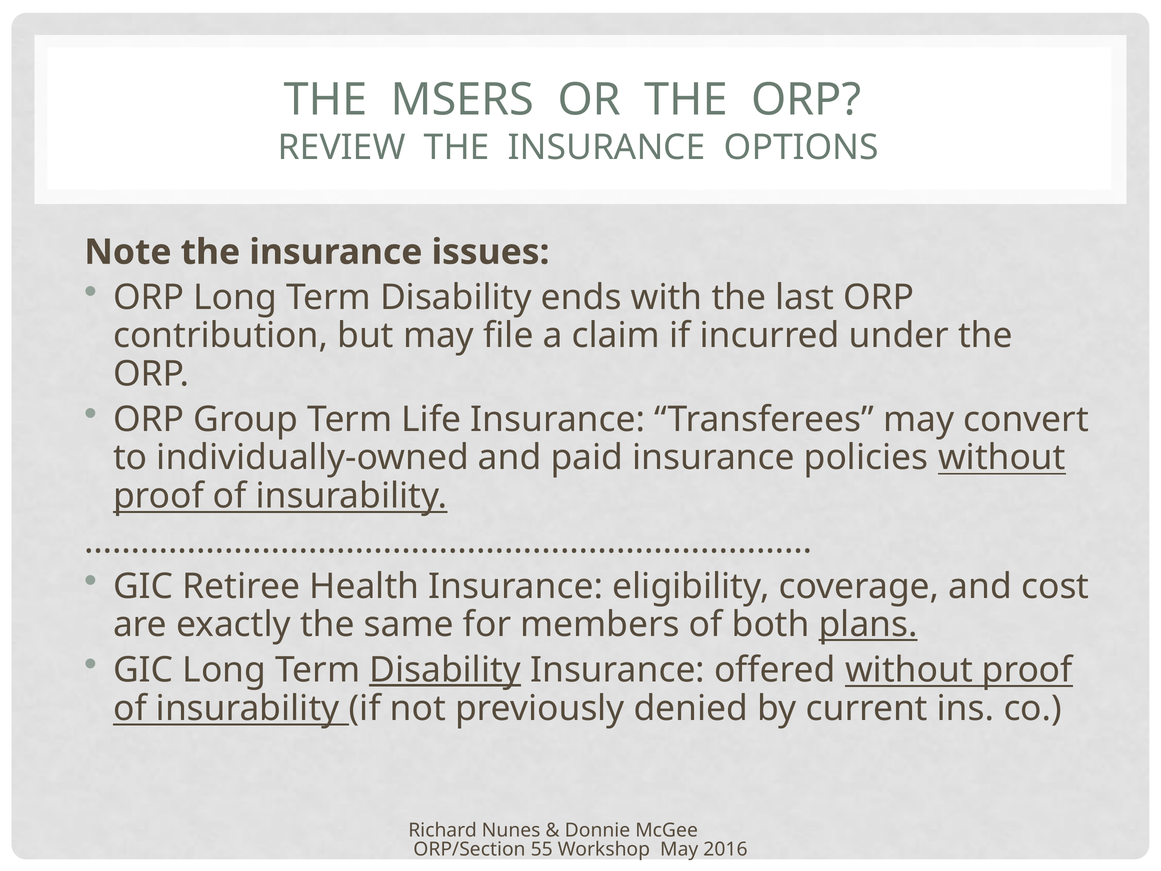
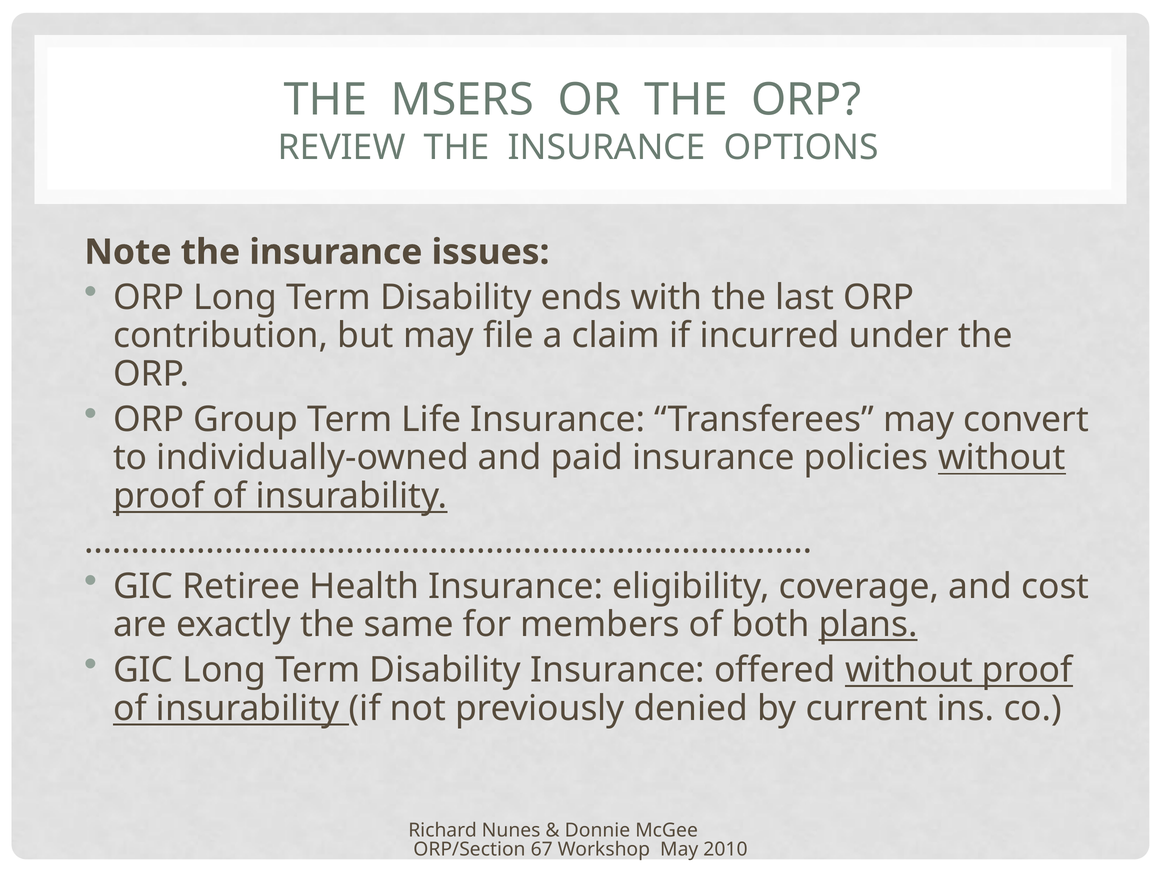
Disability at (445, 670) underline: present -> none
55: 55 -> 67
2016: 2016 -> 2010
